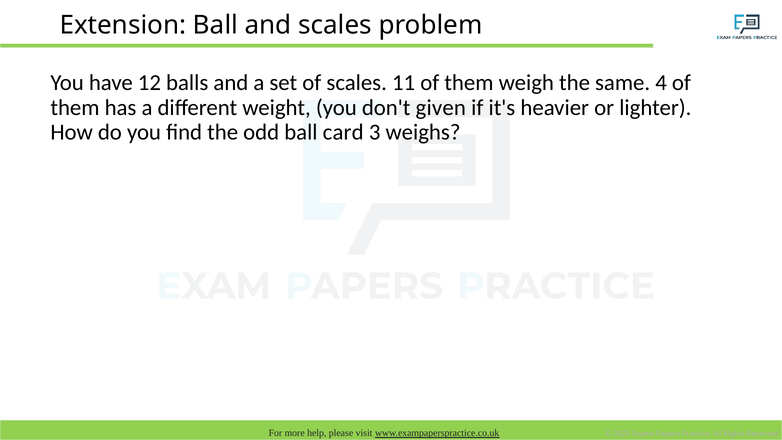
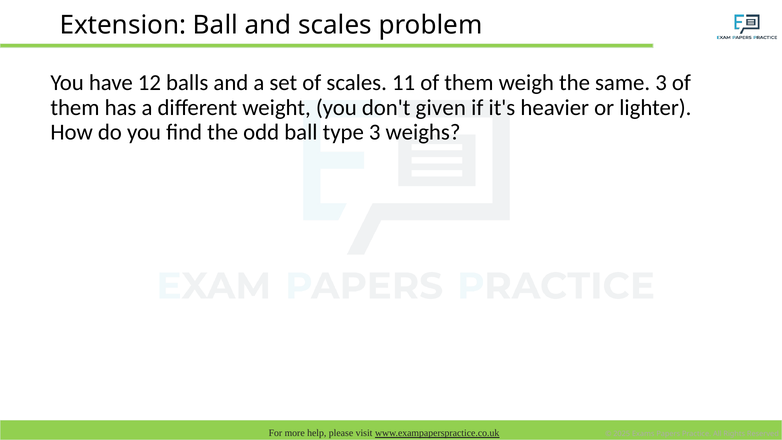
same 4: 4 -> 3
card: card -> type
